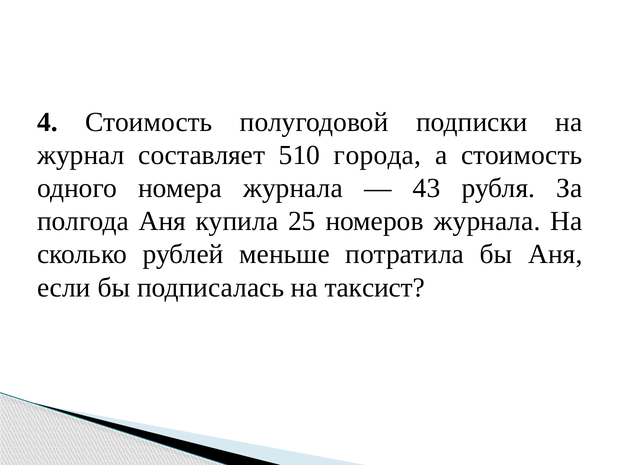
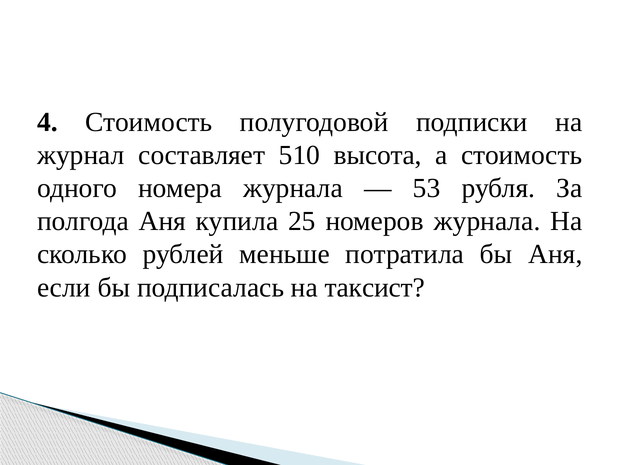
города: города -> высота
43: 43 -> 53
